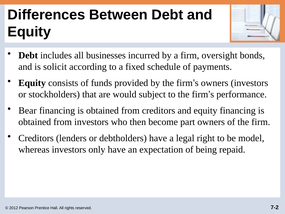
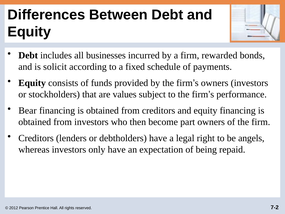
oversight: oversight -> rewarded
would: would -> values
model: model -> angels
